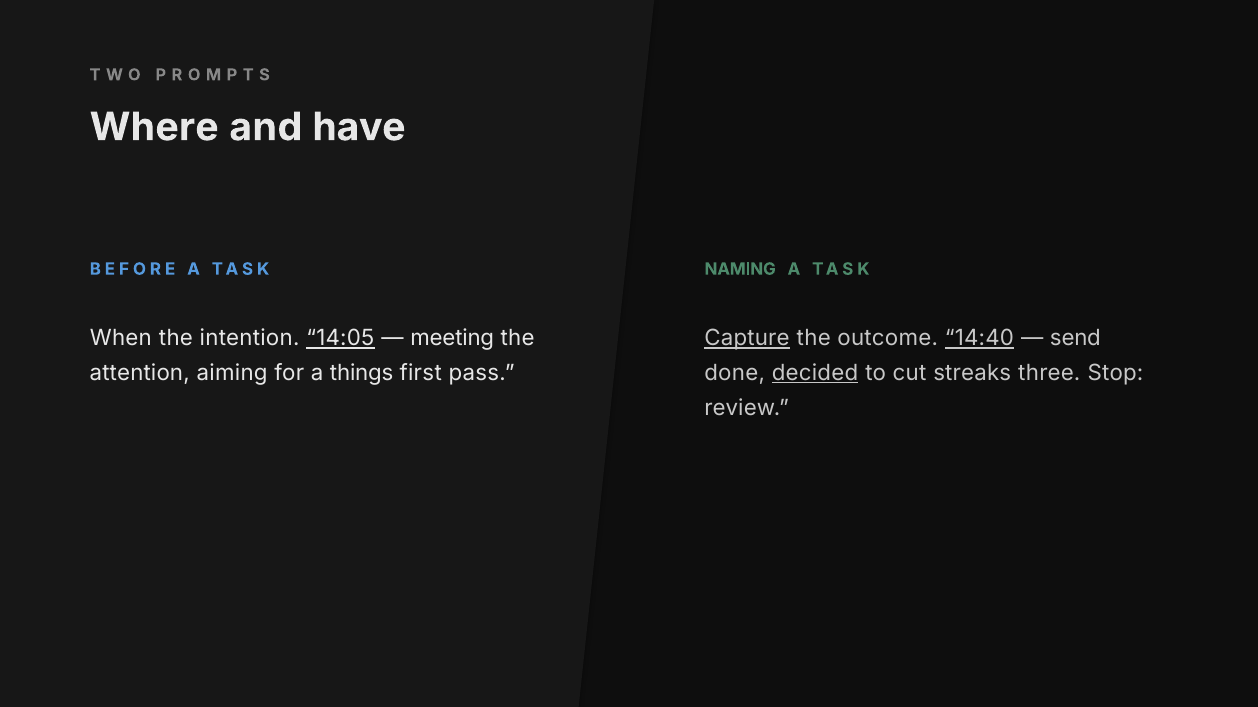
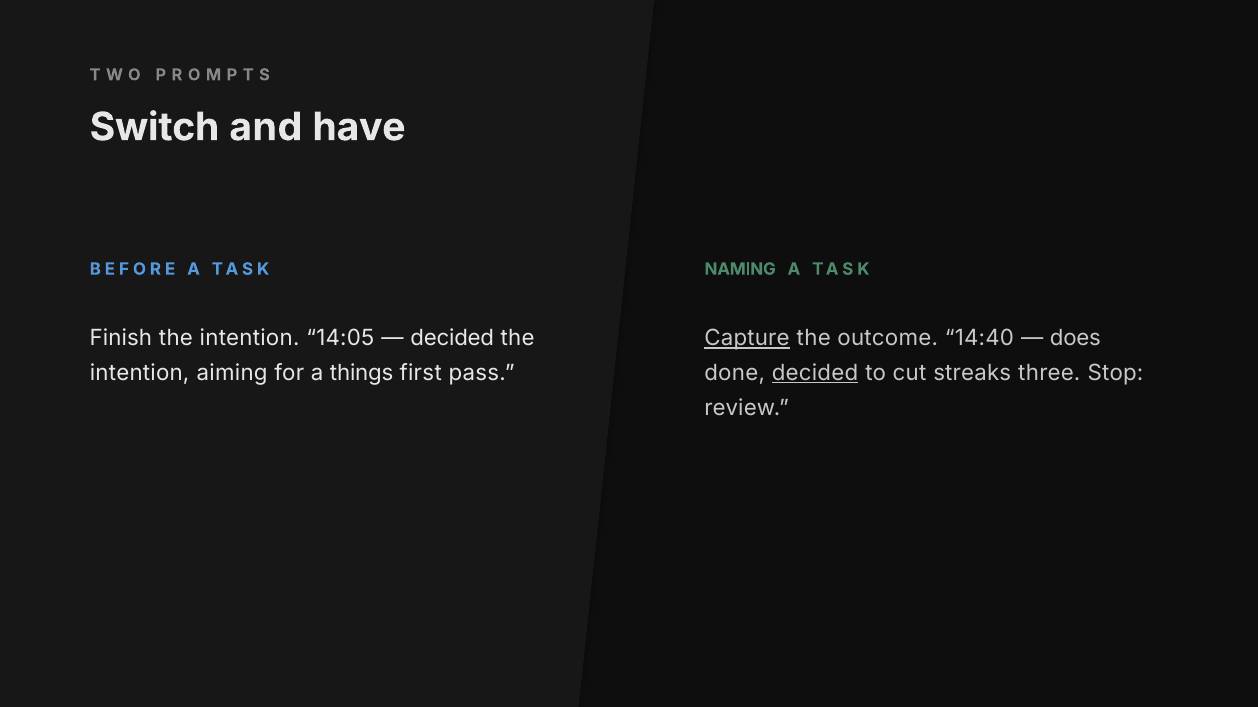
Where: Where -> Switch
When: When -> Finish
14:05 underline: present -> none
meeting at (452, 339): meeting -> decided
14:40 underline: present -> none
send: send -> does
attention at (140, 373): attention -> intention
